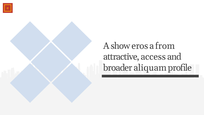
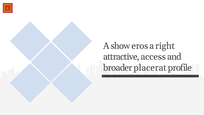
from: from -> right
aliquam: aliquam -> placerat
